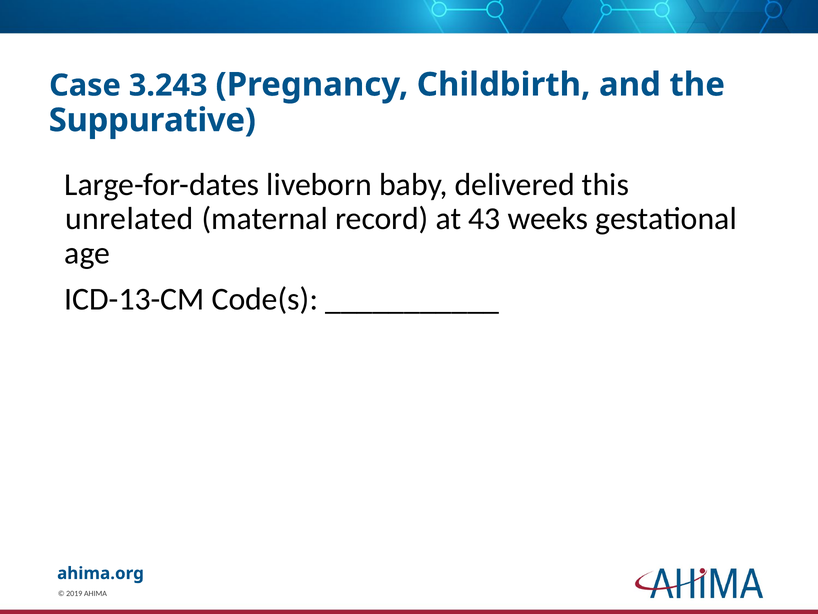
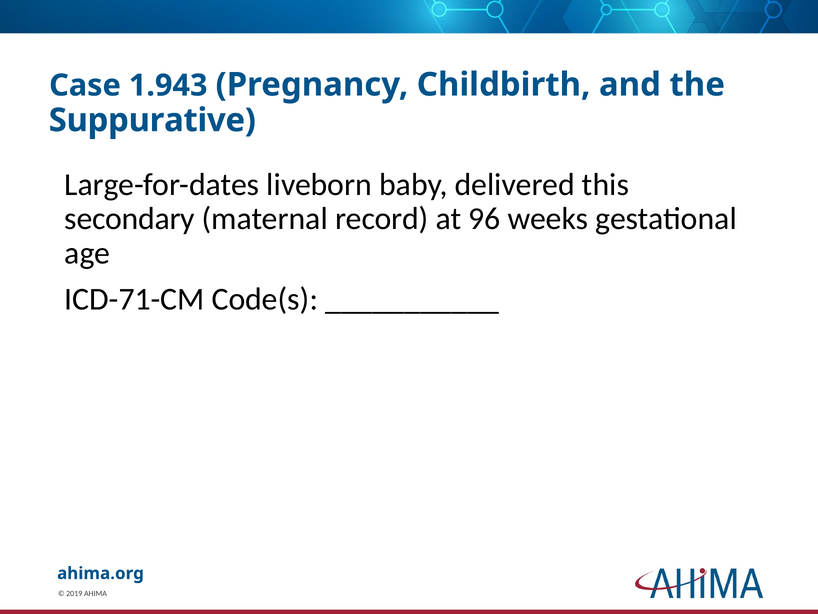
3.243: 3.243 -> 1.943
unrelated: unrelated -> secondary
43: 43 -> 96
ICD-13-CM: ICD-13-CM -> ICD-71-CM
